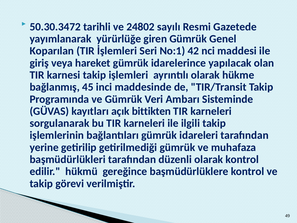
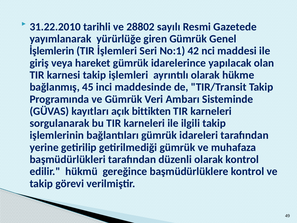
50.30.3472: 50.30.3472 -> 31.22.2010
24802: 24802 -> 28802
Koparılan: Koparılan -> İşlemlerin
